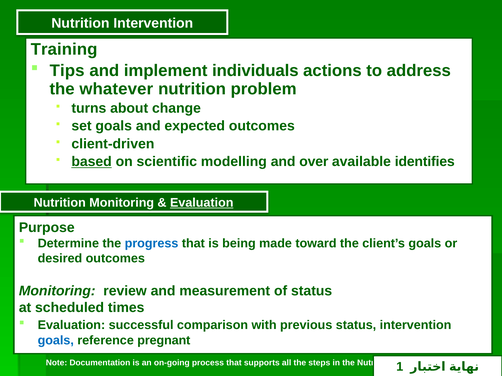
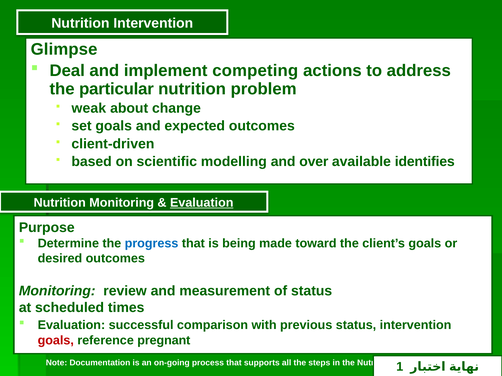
Training: Training -> Glimpse
Tips: Tips -> Deal
individuals: individuals -> competing
whatever: whatever -> particular
turns: turns -> weak
based underline: present -> none
goals at (56, 341) colour: blue -> red
